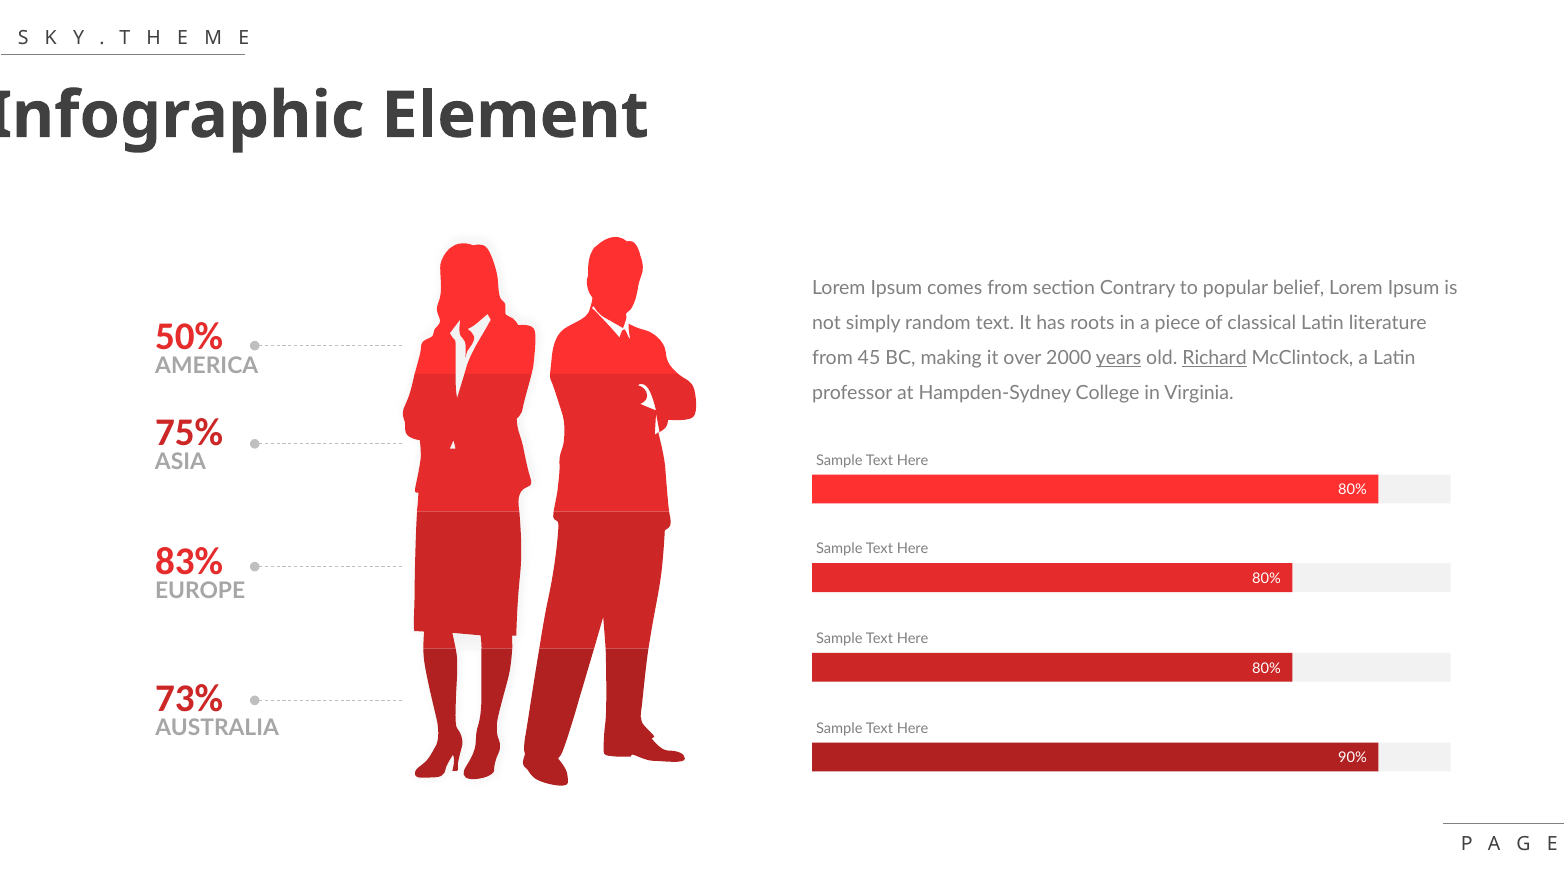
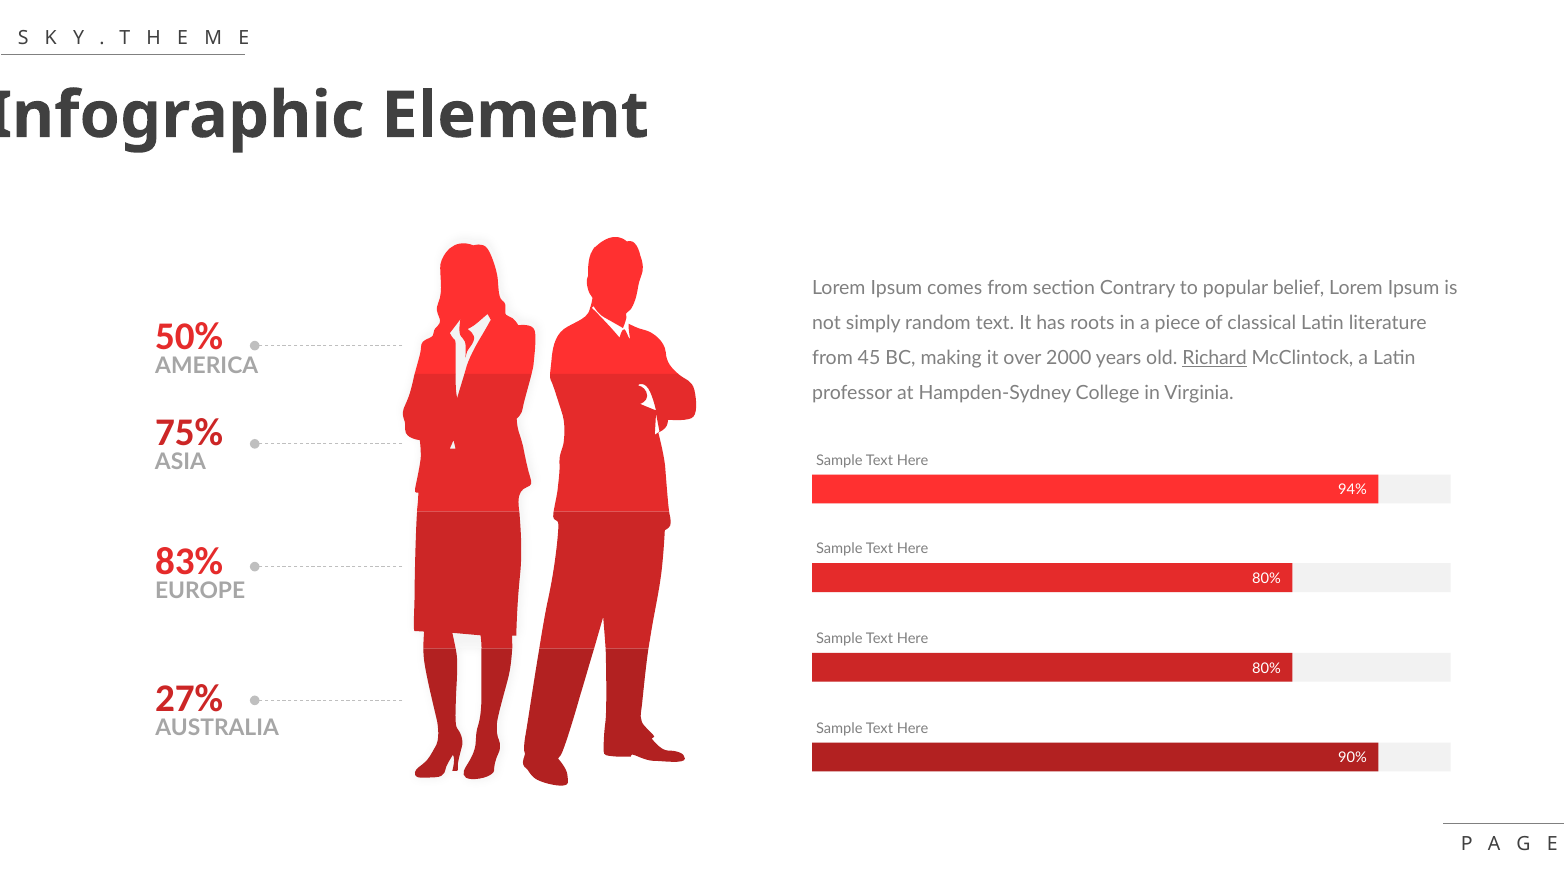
years underline: present -> none
80% at (1353, 490): 80% -> 94%
73%: 73% -> 27%
